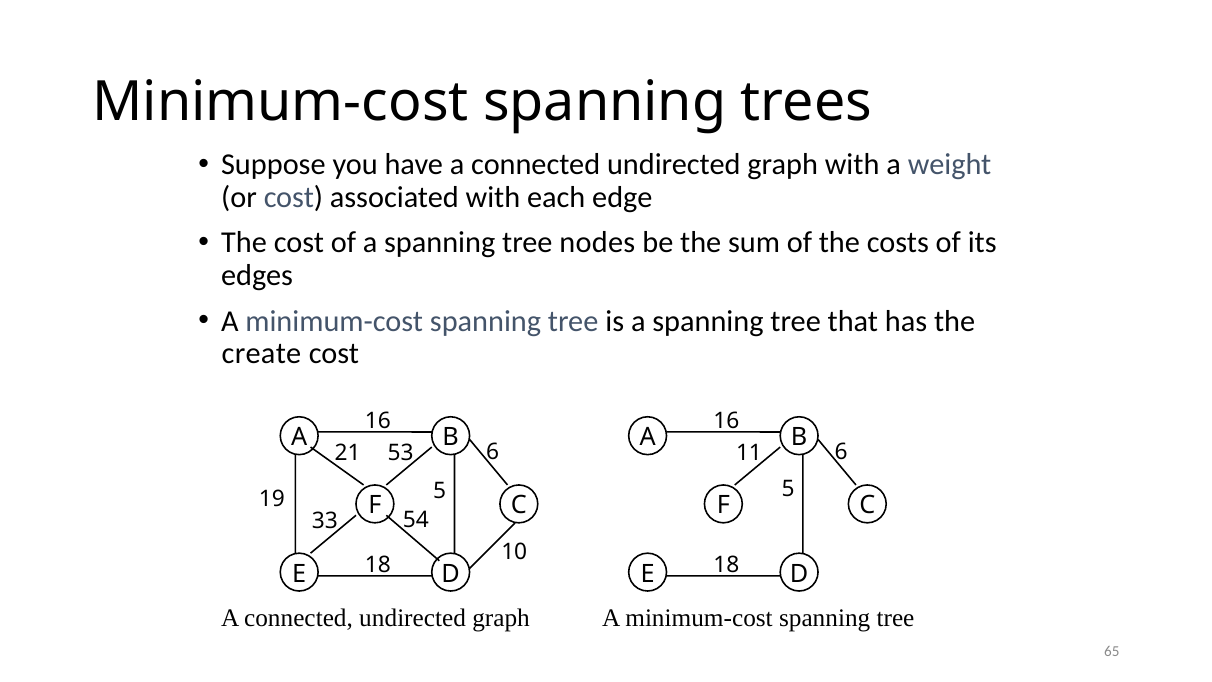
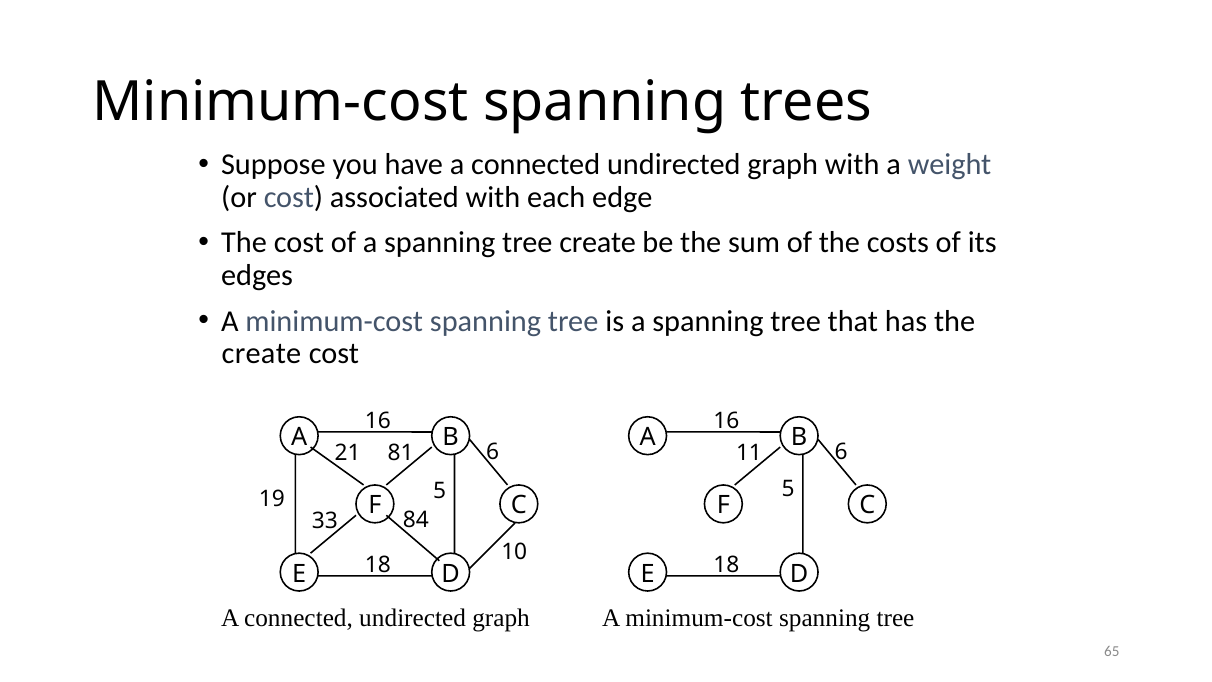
tree nodes: nodes -> create
53: 53 -> 81
54: 54 -> 84
